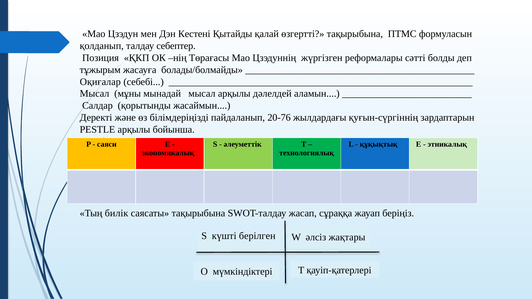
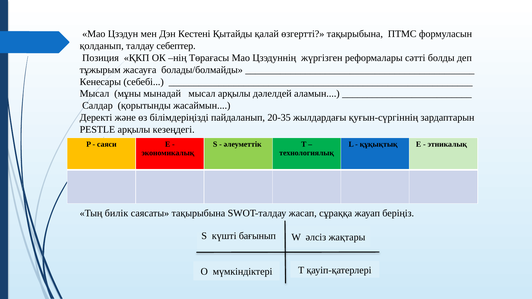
Оқиғалар: Оқиғалар -> Кенесары
20-76: 20-76 -> 20-35
бойынша: бойынша -> кезеңдегі
берілген: берілген -> бағынып
